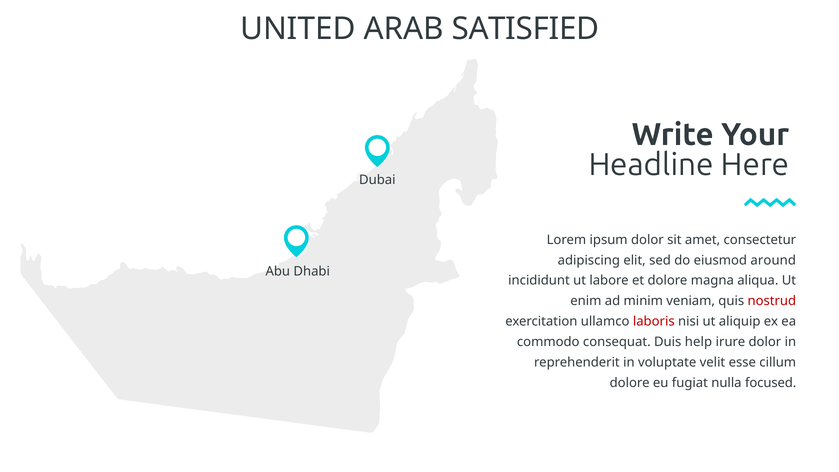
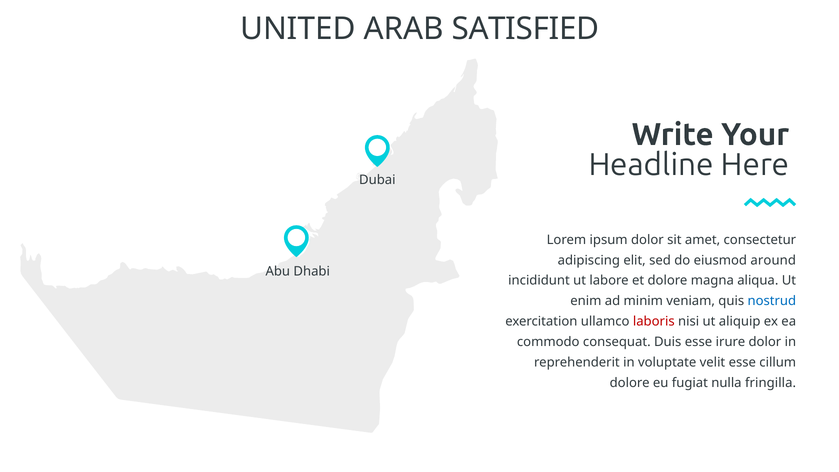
nostrud colour: red -> blue
Duis help: help -> esse
focused: focused -> fringilla
